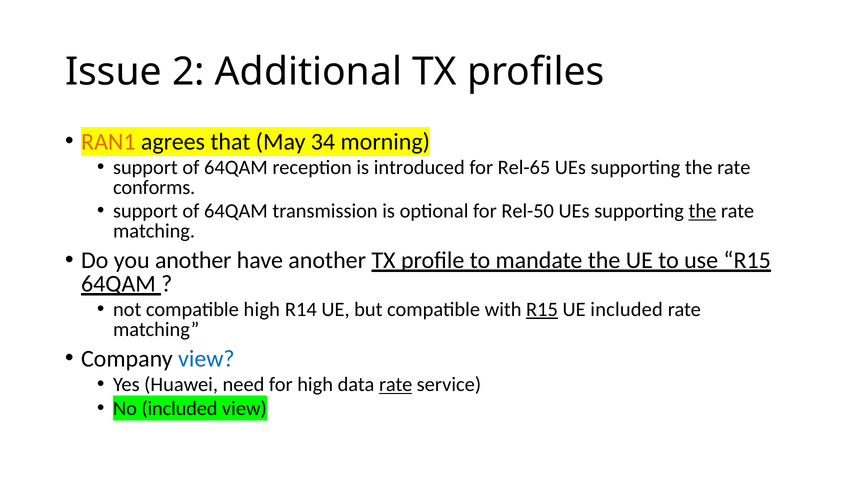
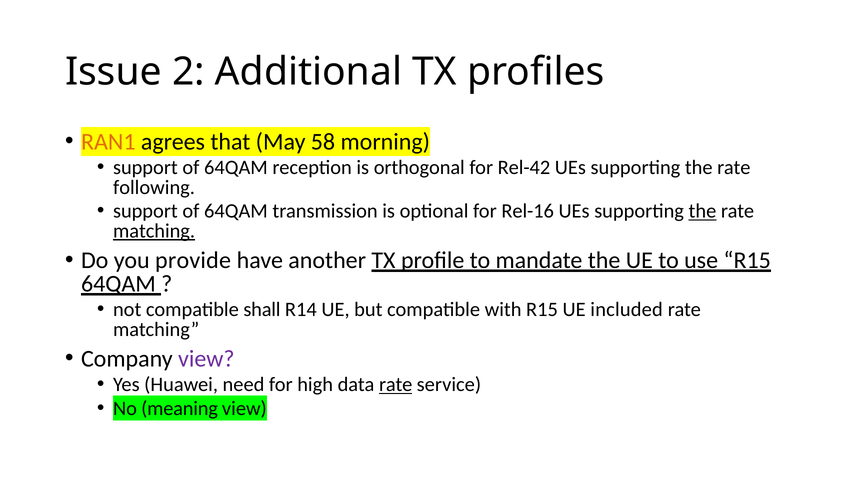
34: 34 -> 58
introduced: introduced -> orthogonal
Rel-65: Rel-65 -> Rel-42
conforms: conforms -> following
Rel-50: Rel-50 -> Rel-16
matching at (154, 231) underline: none -> present
you another: another -> provide
compatible high: high -> shall
R15 at (542, 309) underline: present -> none
view at (206, 359) colour: blue -> purple
No included: included -> meaning
